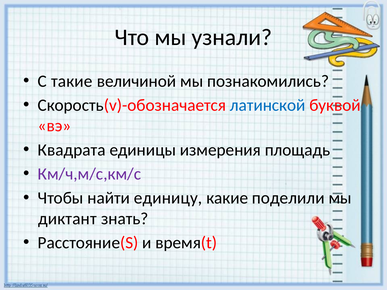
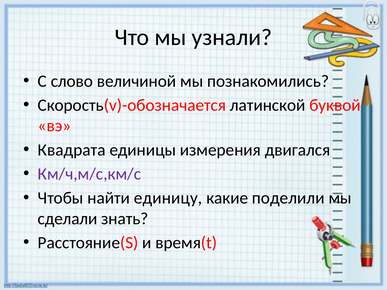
такие: такие -> слово
латинской colour: blue -> black
площадь: площадь -> двигался
диктант: диктант -> сделали
